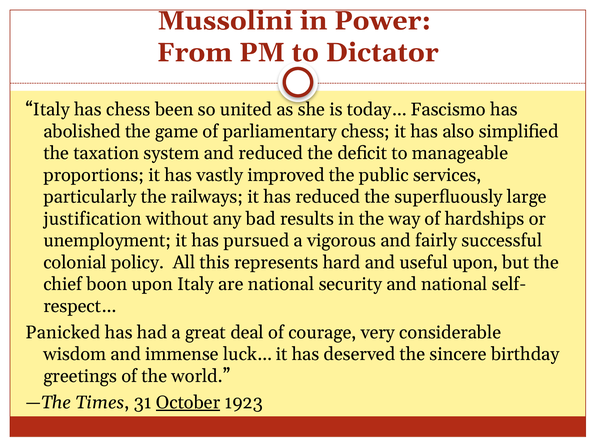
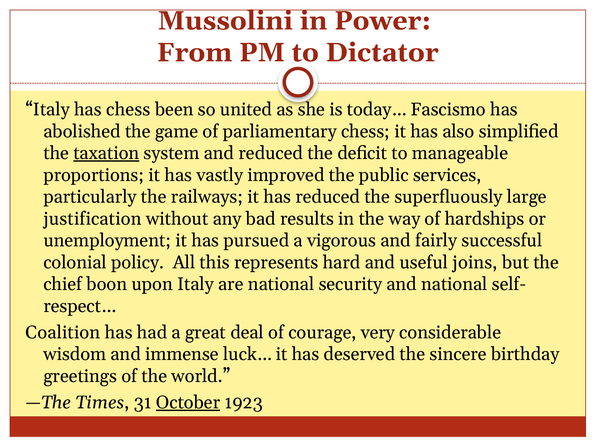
taxation underline: none -> present
useful upon: upon -> joins
Panicked: Panicked -> Coalition
